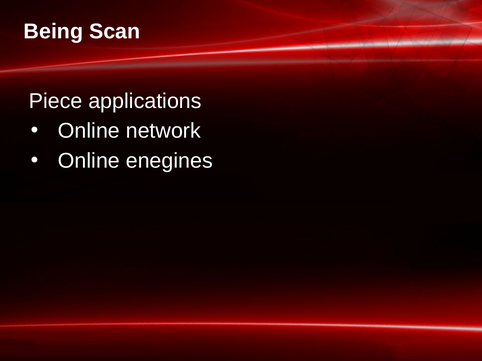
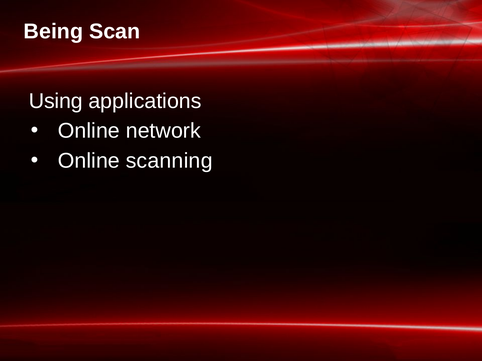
Piece: Piece -> Using
enegines: enegines -> scanning
